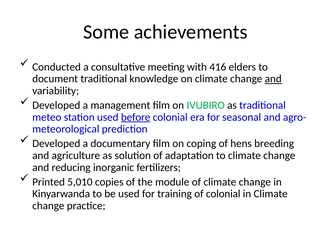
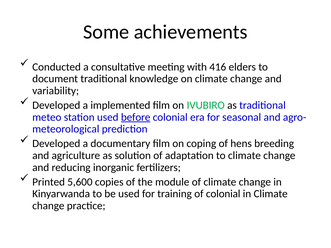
and at (273, 79) underline: present -> none
management: management -> implemented
5,010: 5,010 -> 5,600
